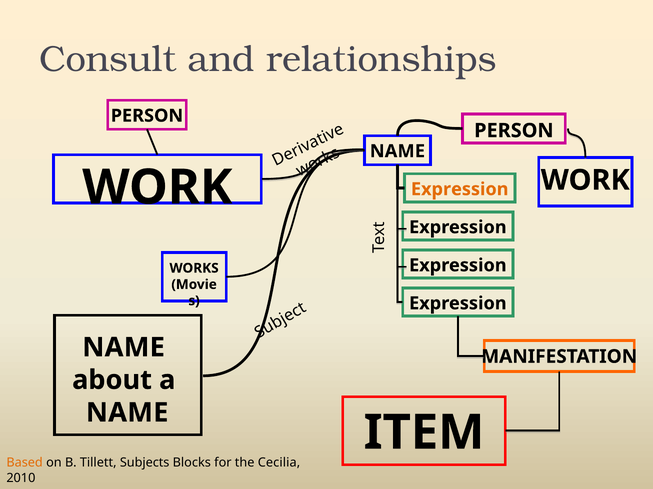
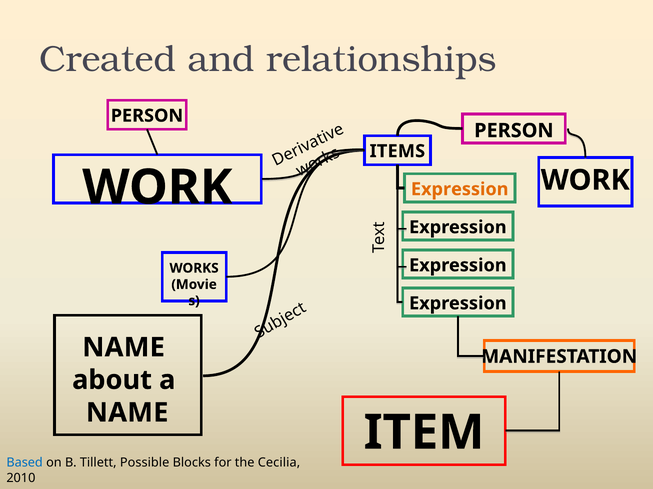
Consult: Consult -> Created
NAME at (397, 151): NAME -> ITEMS
Based colour: orange -> blue
Subjects: Subjects -> Possible
